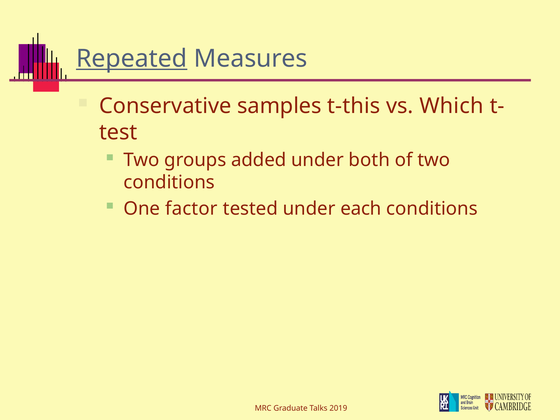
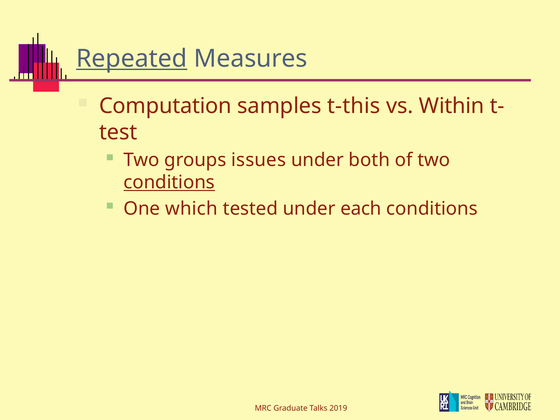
Conservative: Conservative -> Computation
Which: Which -> Within
added: added -> issues
conditions at (169, 182) underline: none -> present
factor: factor -> which
